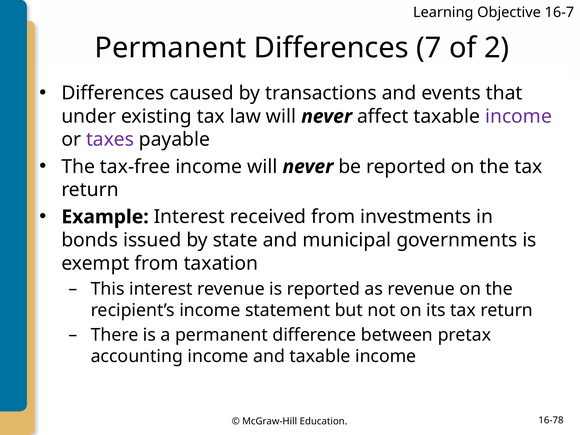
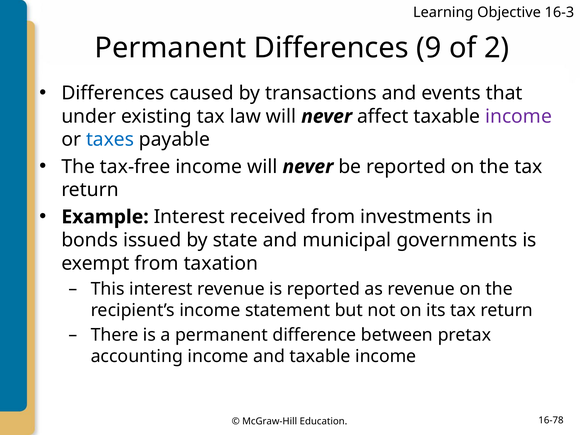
16-7: 16-7 -> 16-3
7: 7 -> 9
taxes colour: purple -> blue
